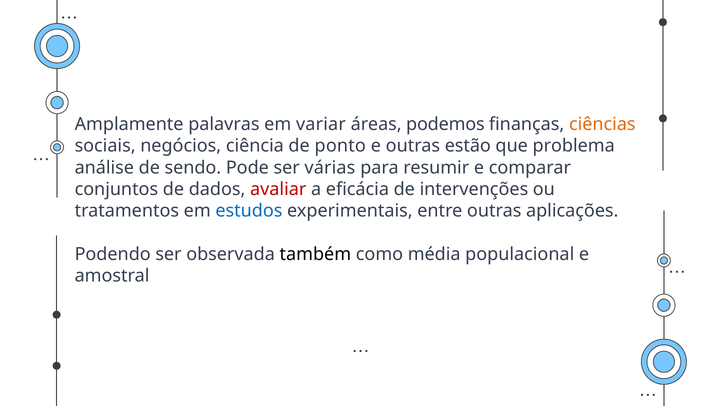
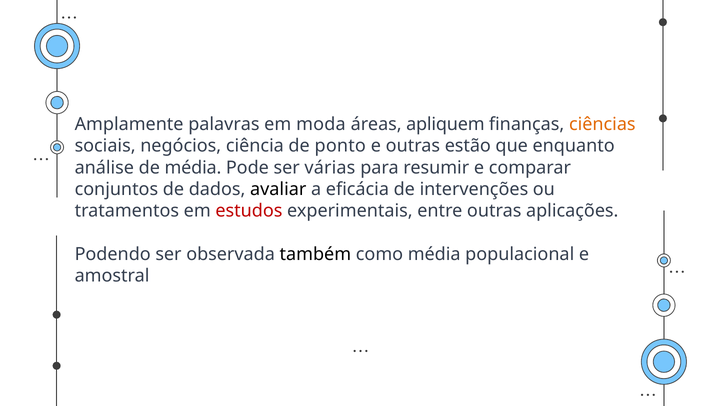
variar: variar -> moda
podemos: podemos -> apliquem
problema: problema -> enquanto
de sendo: sendo -> média
avaliar colour: red -> black
estudos colour: blue -> red
